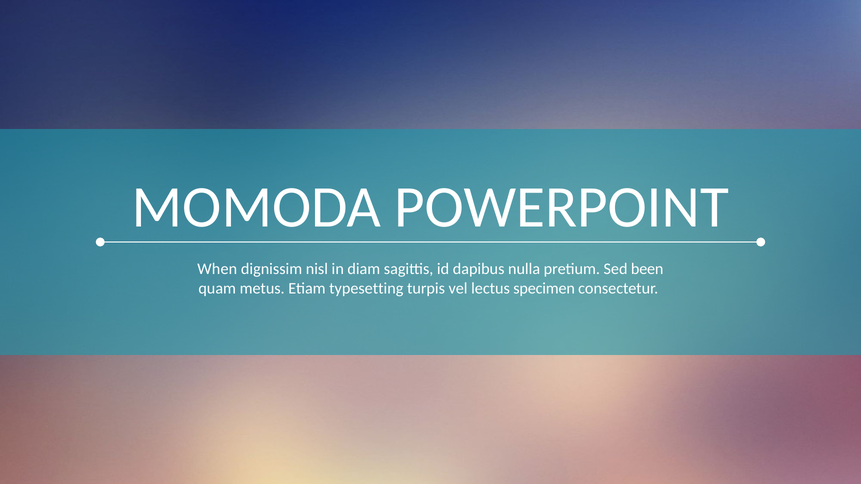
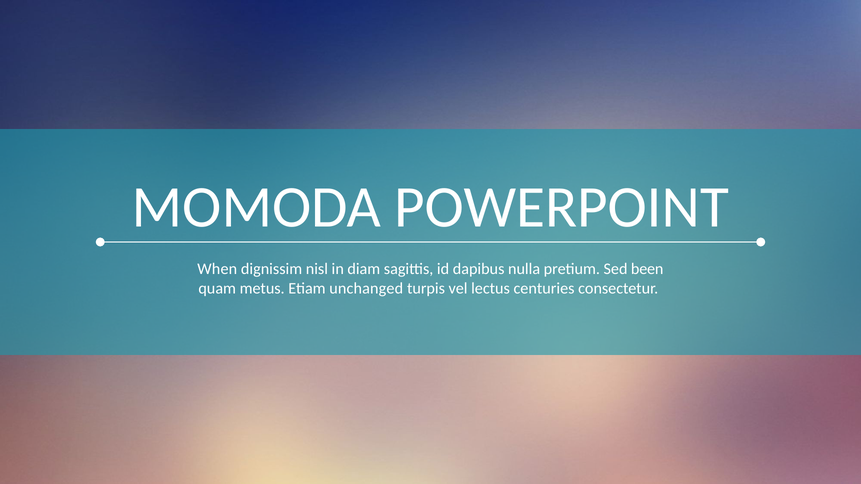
typesetting: typesetting -> unchanged
specimen: specimen -> centuries
